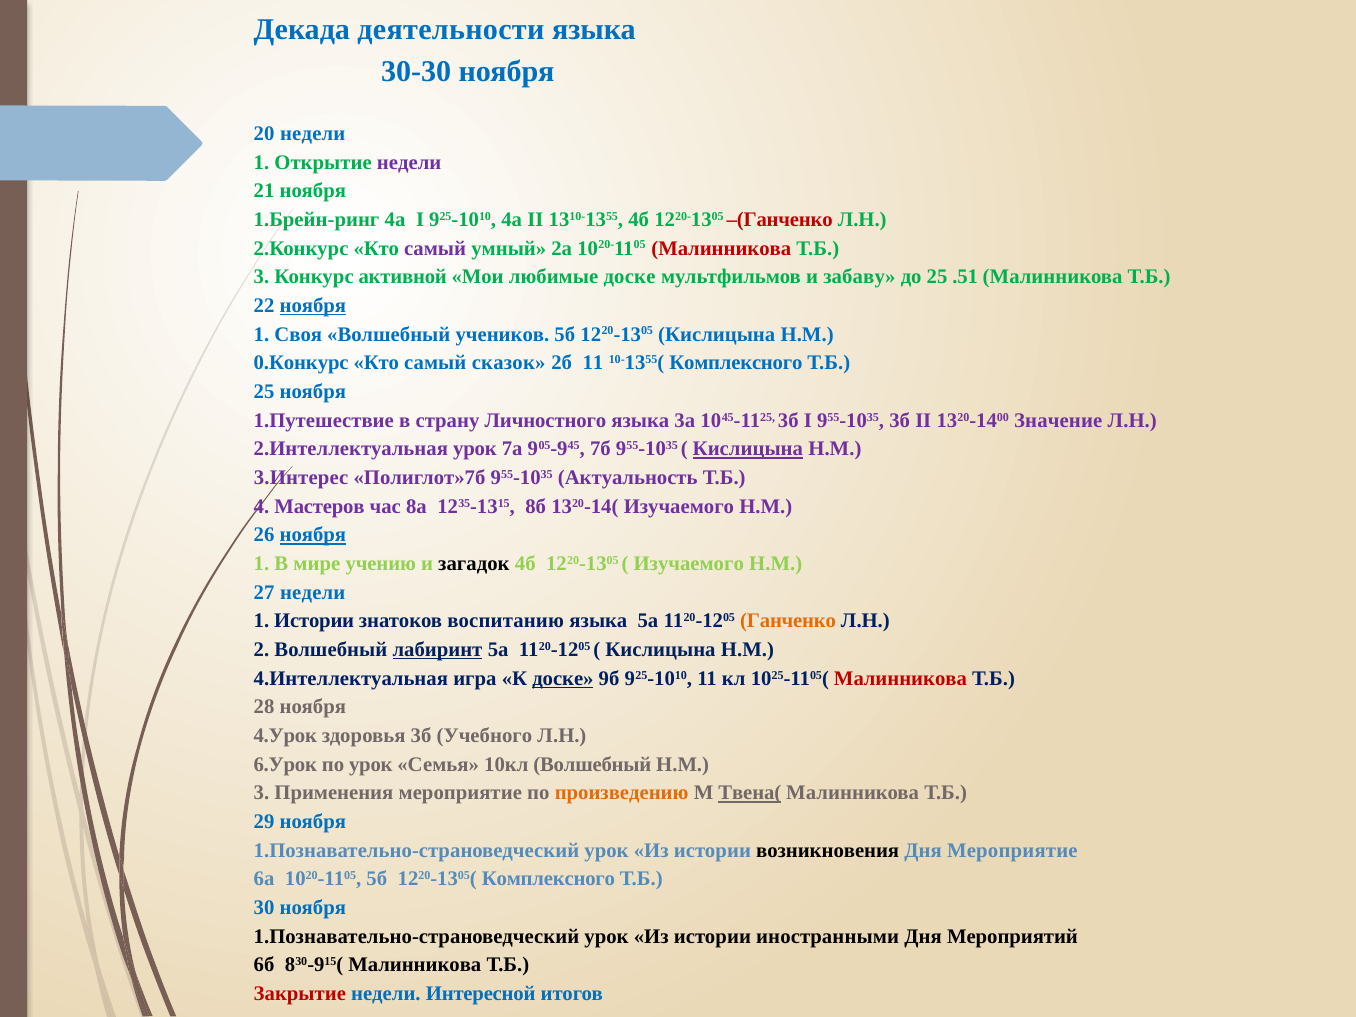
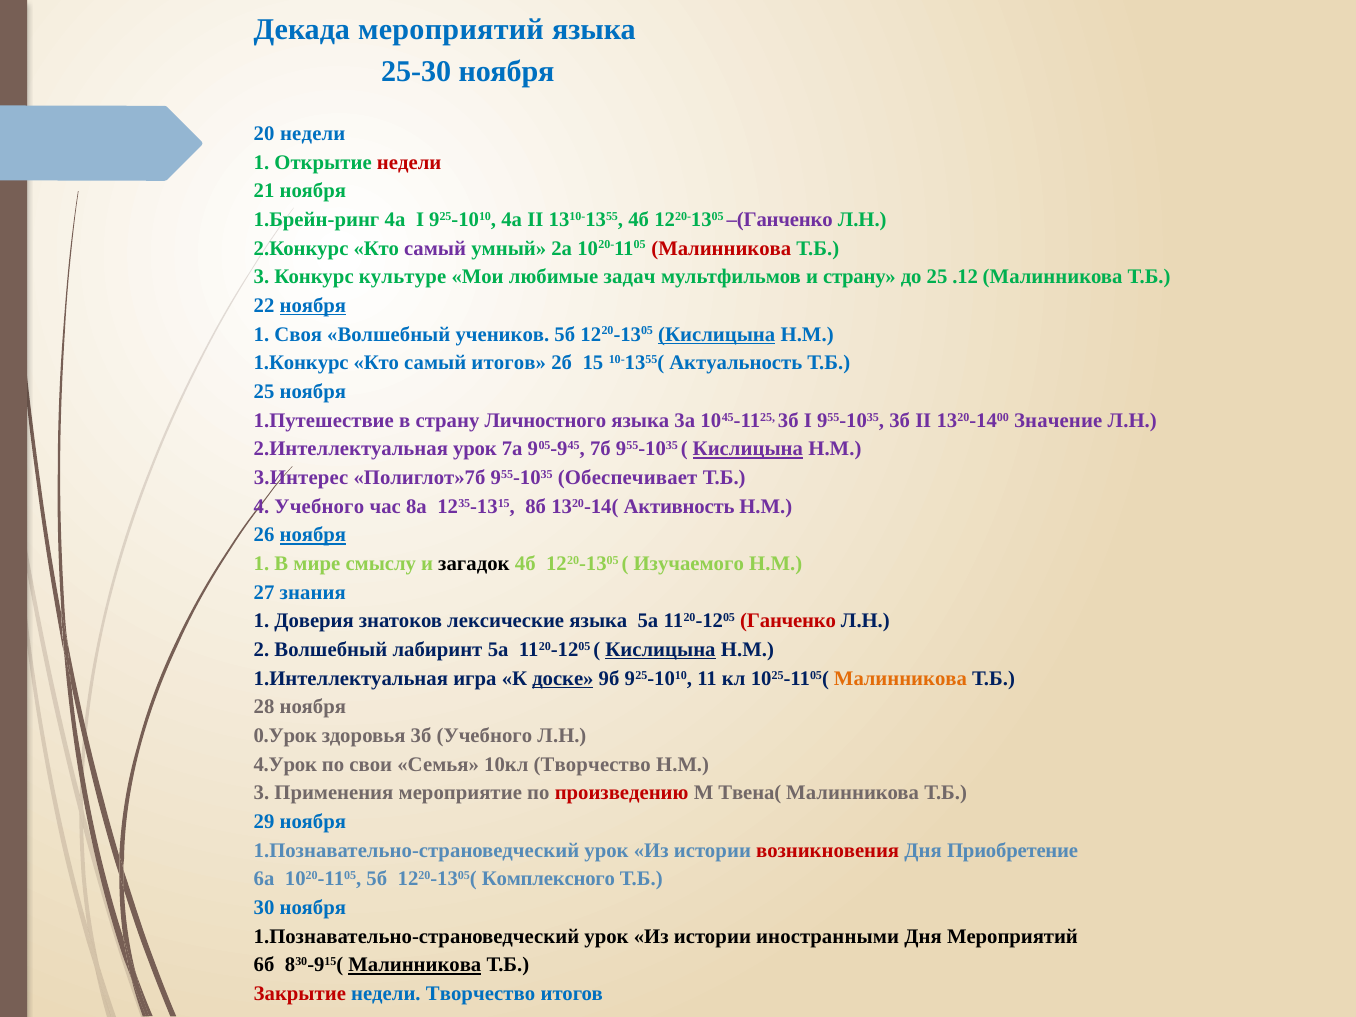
Декада деятельности: деятельности -> мероприятий
30-30: 30-30 -> 25-30
недели at (409, 162) colour: purple -> red
–(Ганченко colour: red -> purple
активной: активной -> культуре
любимые доске: доске -> задач
и забаву: забаву -> страну
.51: .51 -> .12
Кислицына at (717, 334) underline: none -> present
0.Конкурс: 0.Конкурс -> 1.Конкурс
самый сказок: сказок -> итогов
2б 11: 11 -> 15
10-1355( Комплексного: Комплексного -> Актуальность
Актуальность: Актуальность -> Обеспечивает
4 Мастеров: Мастеров -> Учебного
1320-14( Изучаемого: Изучаемого -> Активность
учению: учению -> смыслу
27 недели: недели -> знания
1 Истории: Истории -> Доверия
воспитанию: воспитанию -> лексические
Ганченко colour: orange -> red
лабиринт underline: present -> none
Кислицына at (660, 650) underline: none -> present
4.Интеллектуальная: 4.Интеллектуальная -> 1.Интеллектуальная
Малинникова at (900, 678) colour: red -> orange
4.Урок: 4.Урок -> 0.Урок
6.Урок: 6.Урок -> 4.Урок
по урок: урок -> свои
10кл Волшебный: Волшебный -> Творчество
произведению colour: orange -> red
Твена( underline: present -> none
возникновения colour: black -> red
Дня Мероприятие: Мероприятие -> Приобретение
Малинникова at (415, 965) underline: none -> present
недели Интересной: Интересной -> Творчество
